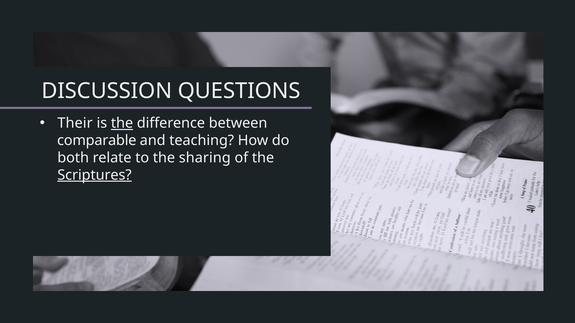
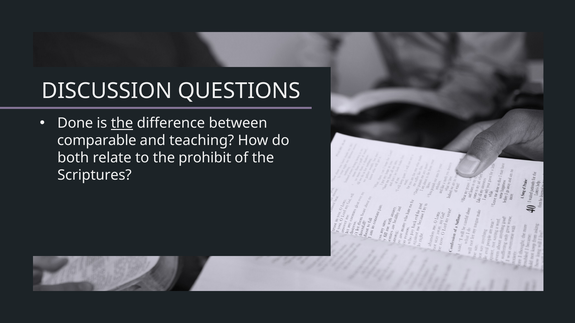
Their: Their -> Done
sharing: sharing -> prohibit
Scriptures underline: present -> none
